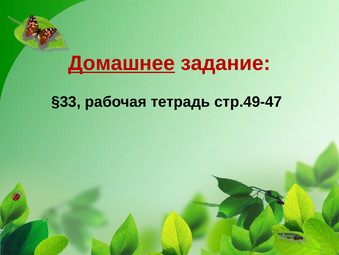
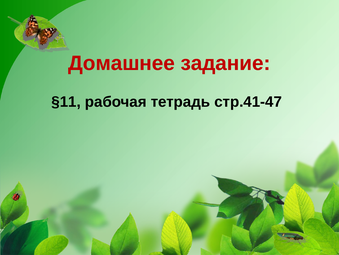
Домашнее underline: present -> none
§33: §33 -> §11
стр.49-47: стр.49-47 -> стр.41-47
